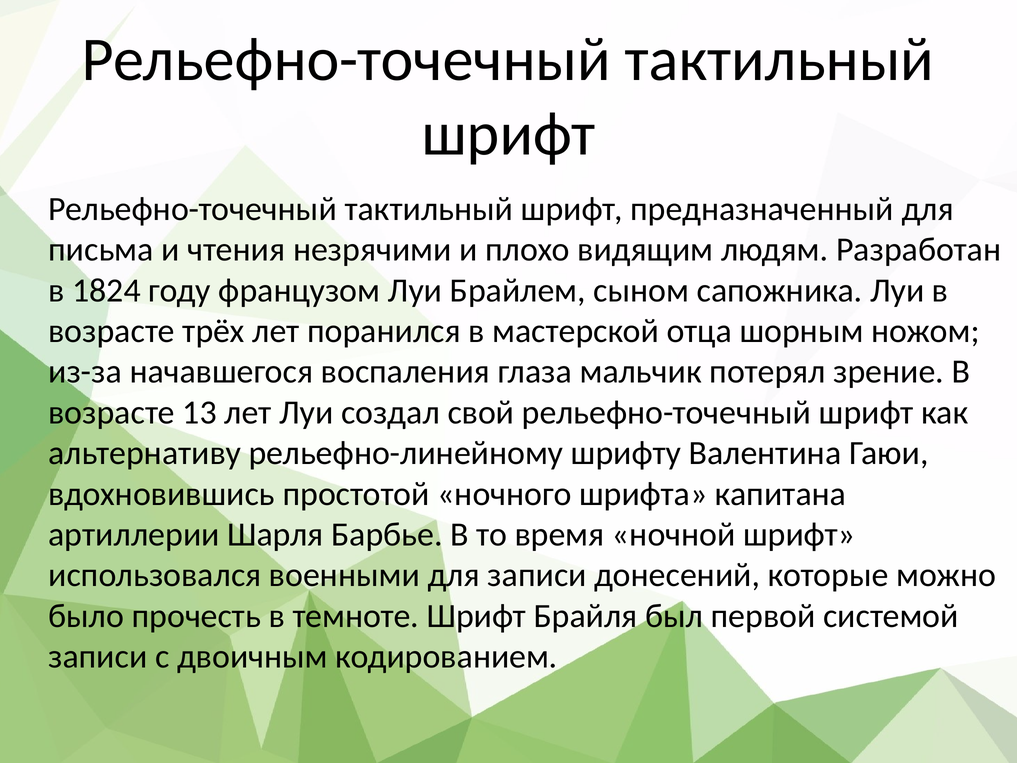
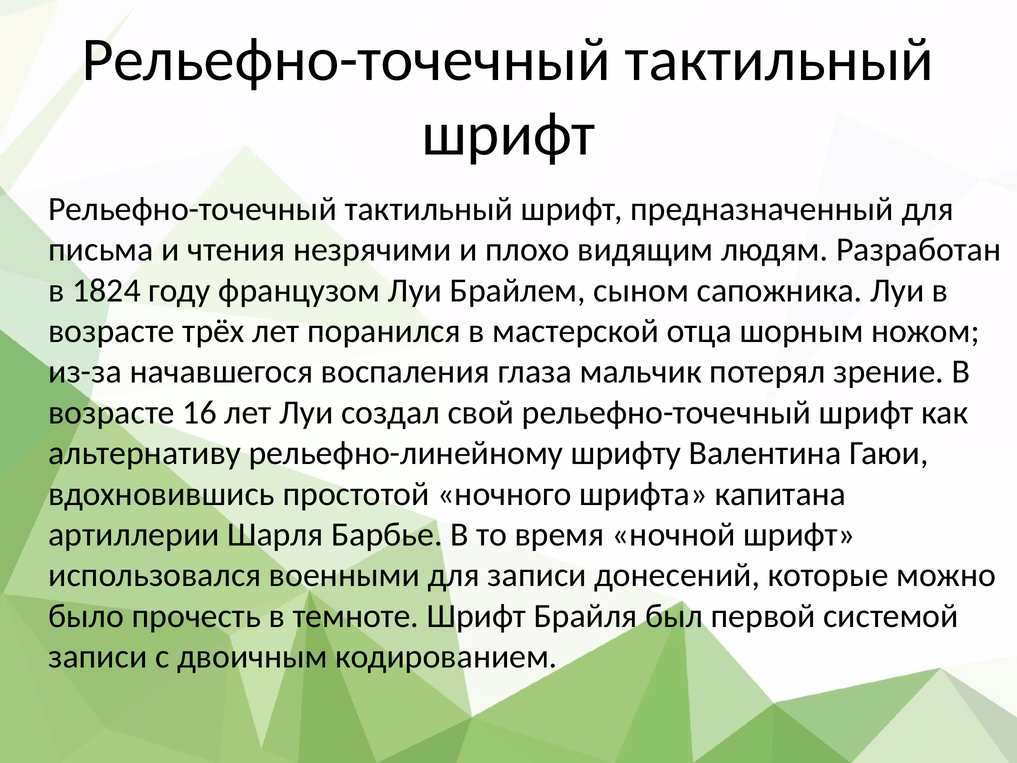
13: 13 -> 16
